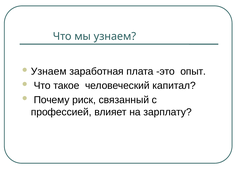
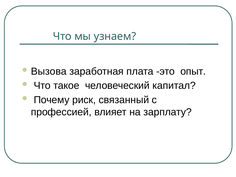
Узнаем at (49, 71): Узнаем -> Вызова
